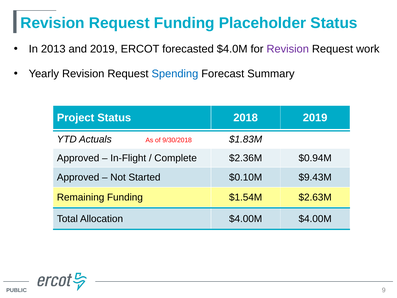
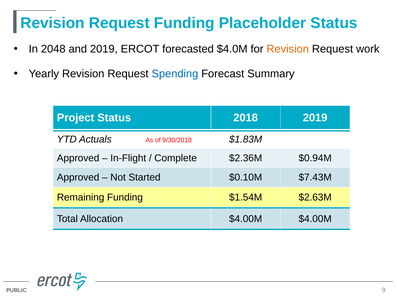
2013: 2013 -> 2048
Revision at (288, 49) colour: purple -> orange
$9.43M: $9.43M -> $7.43M
